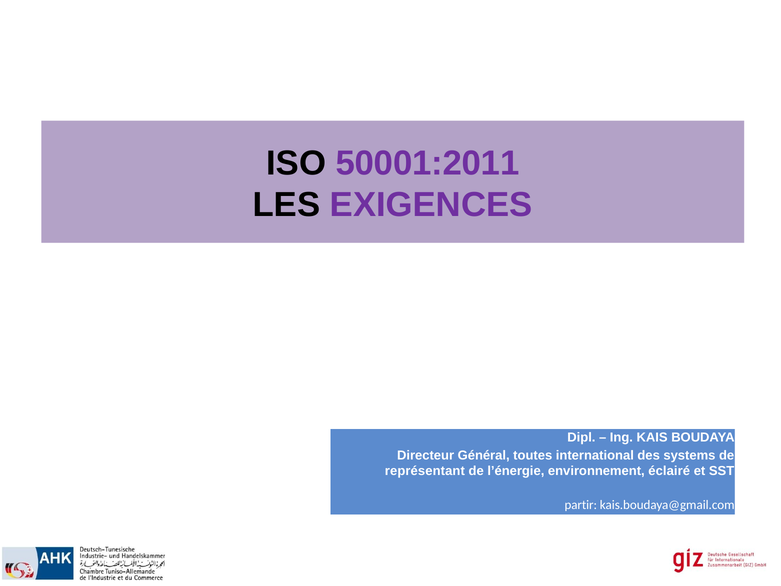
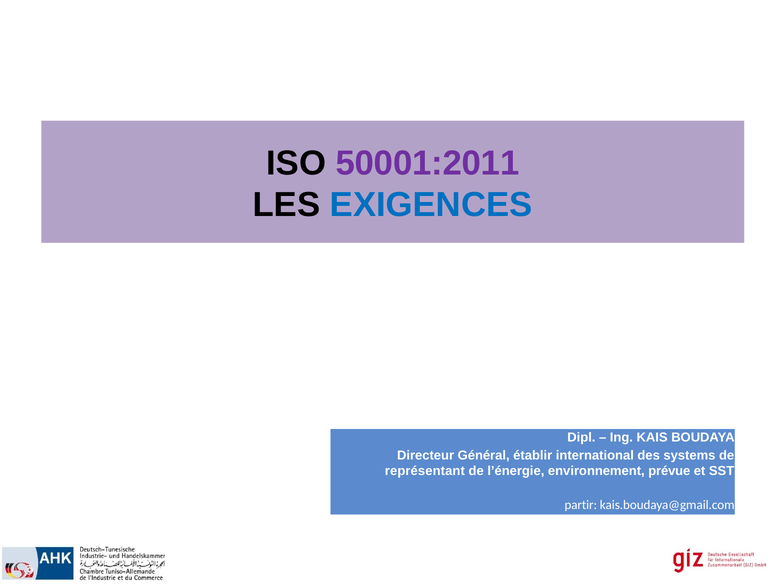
EXIGENCES colour: purple -> blue
toutes: toutes -> établir
éclairé: éclairé -> prévue
